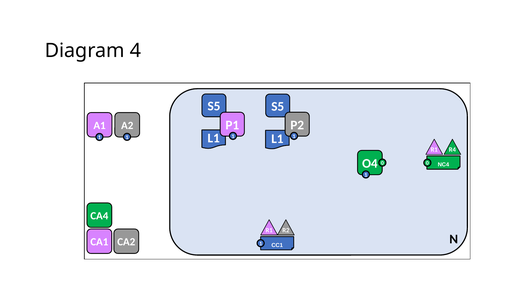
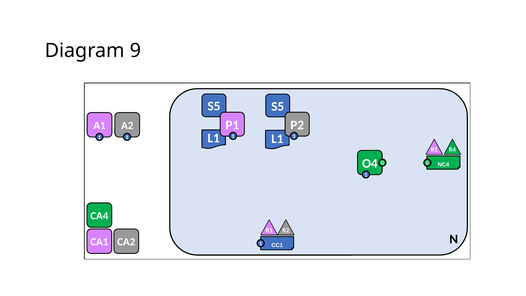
4: 4 -> 9
